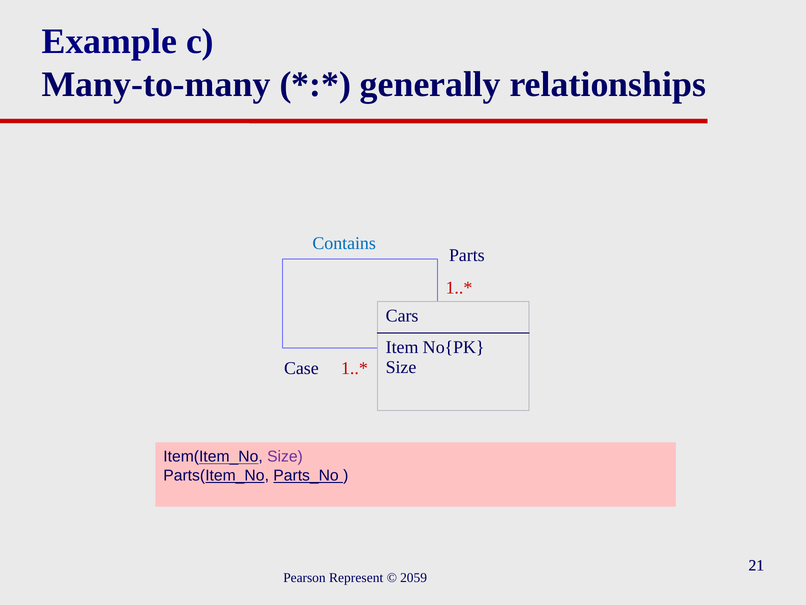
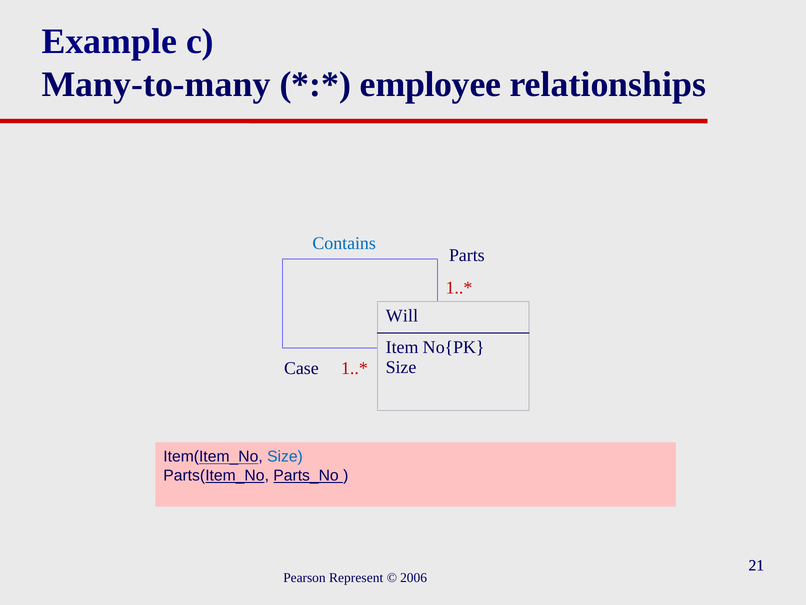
generally: generally -> employee
Cars: Cars -> Will
Size at (285, 456) colour: purple -> blue
2059: 2059 -> 2006
